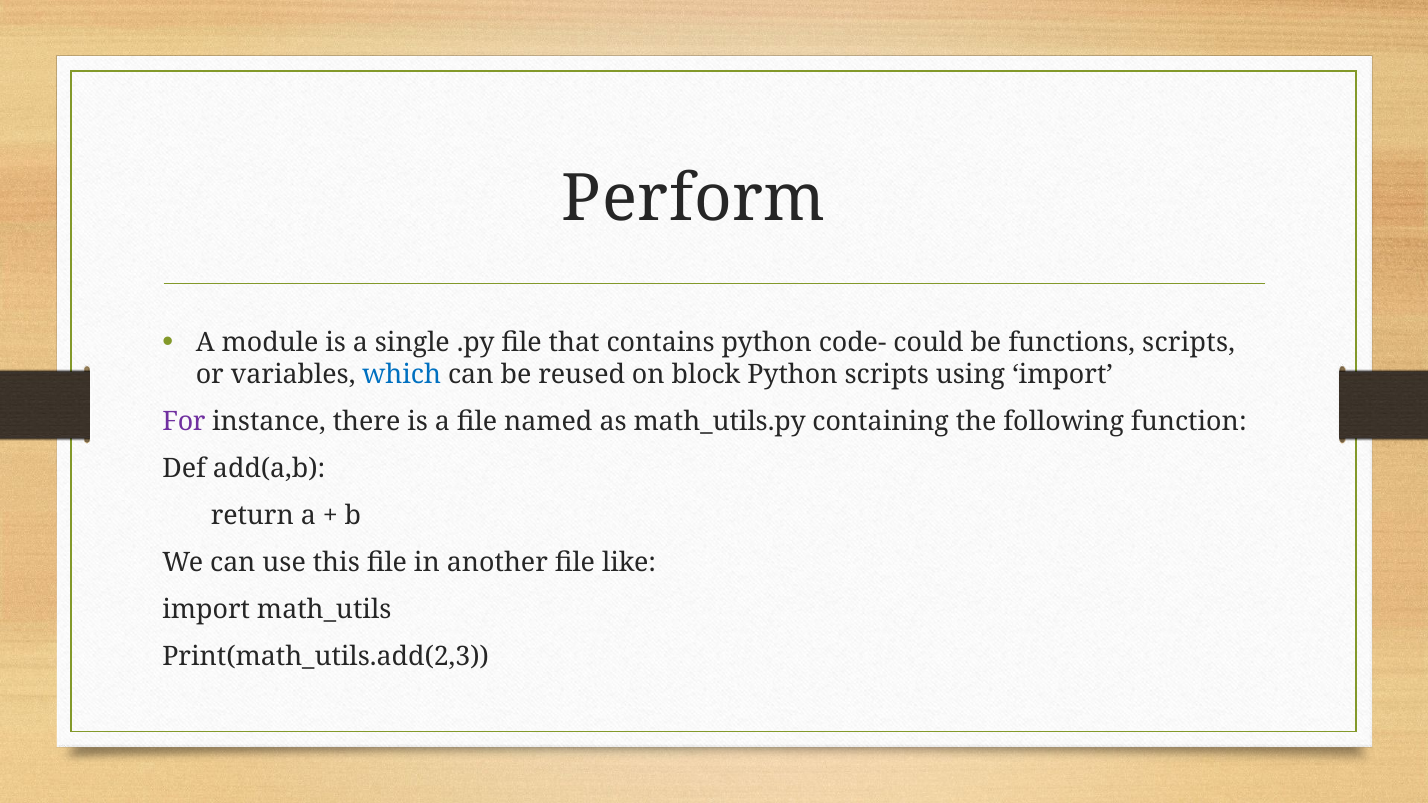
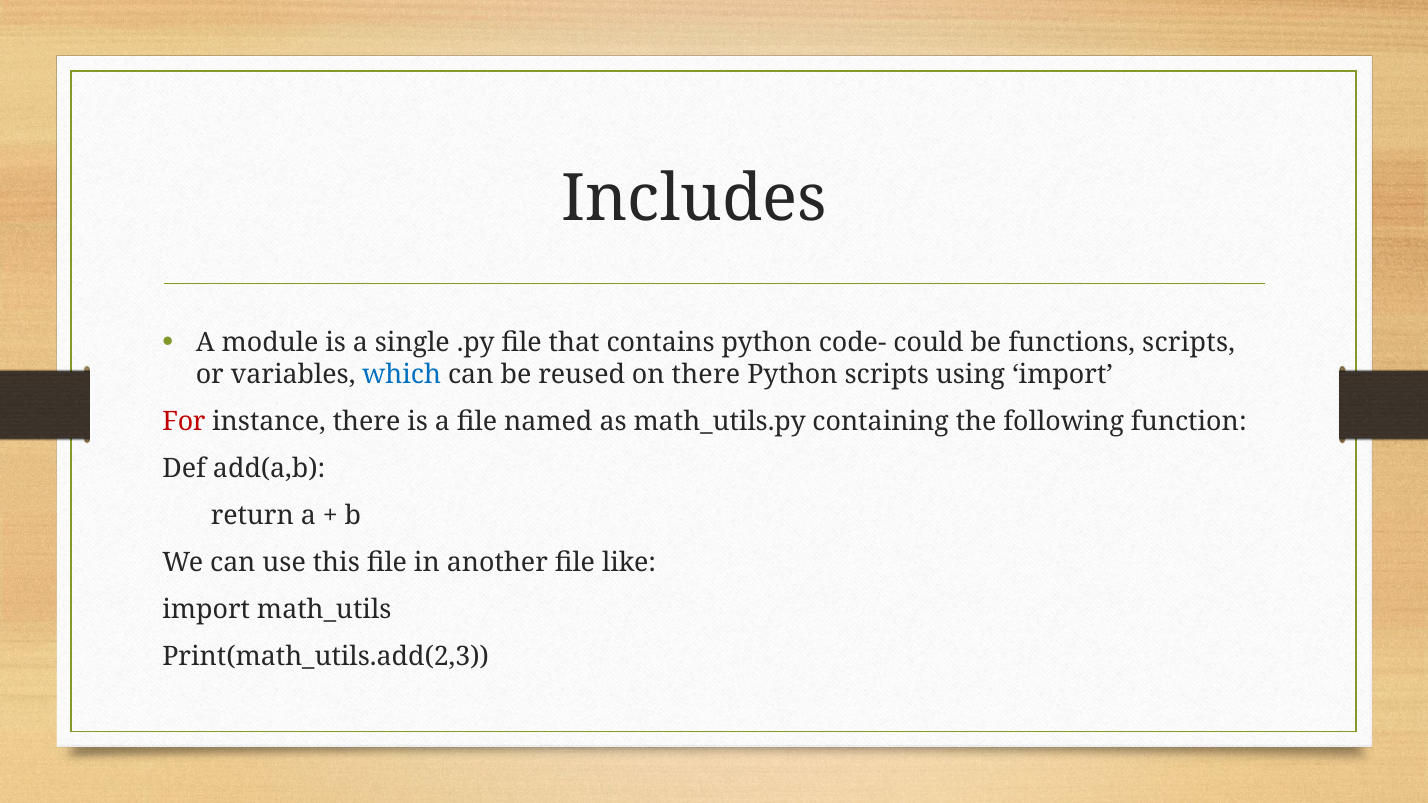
Perform: Perform -> Includes
on block: block -> there
For colour: purple -> red
